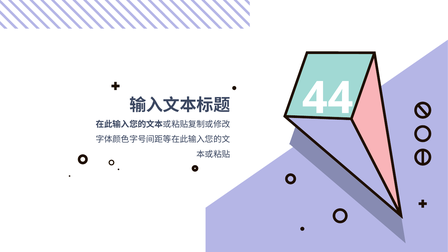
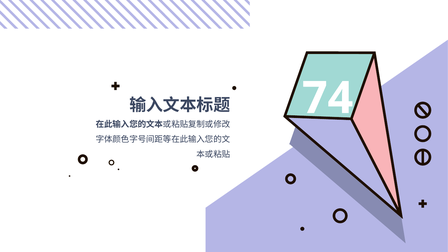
44: 44 -> 74
